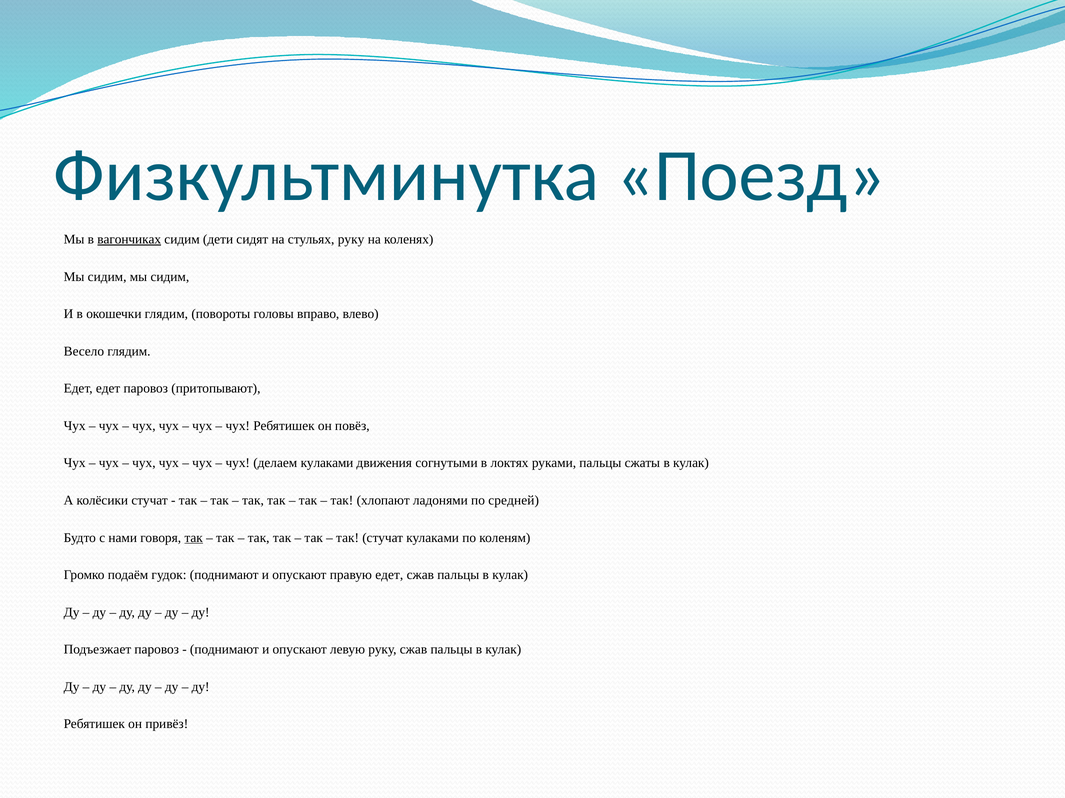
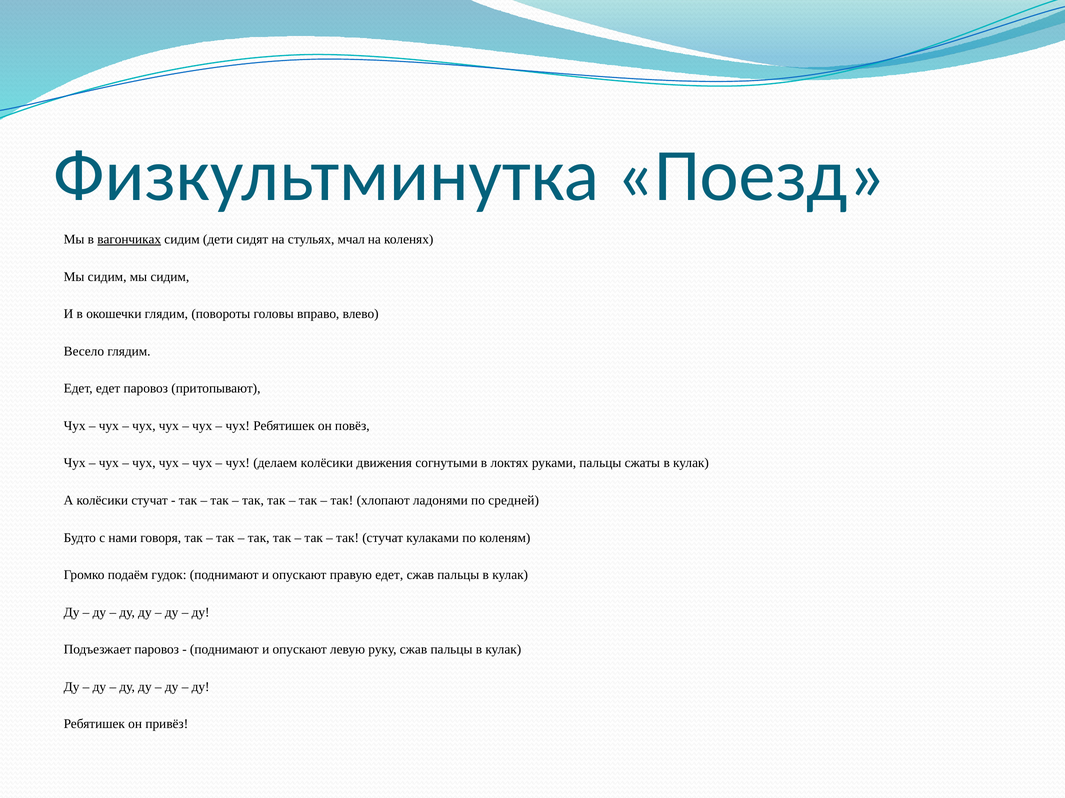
стульях руку: руку -> мчал
делаем кулаками: кулаками -> колёсики
так at (194, 538) underline: present -> none
